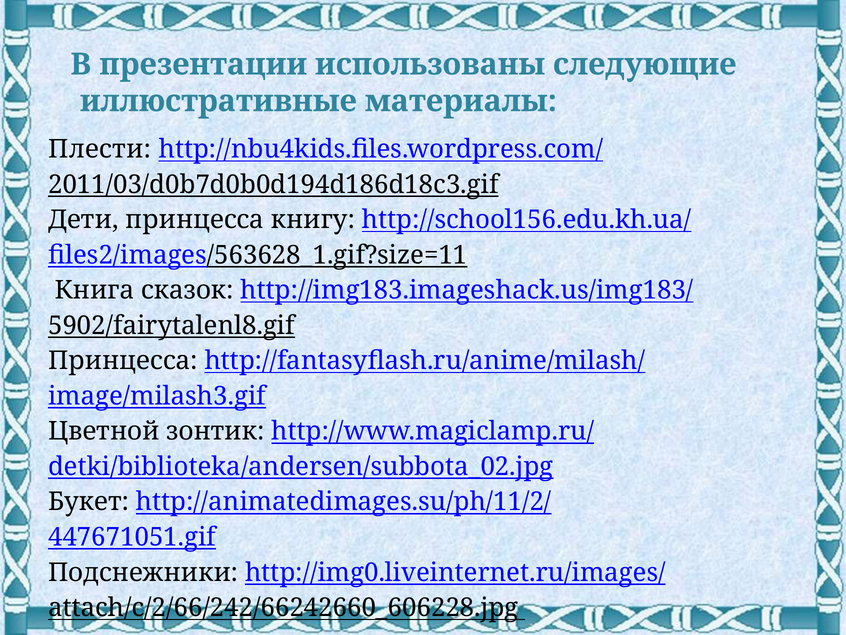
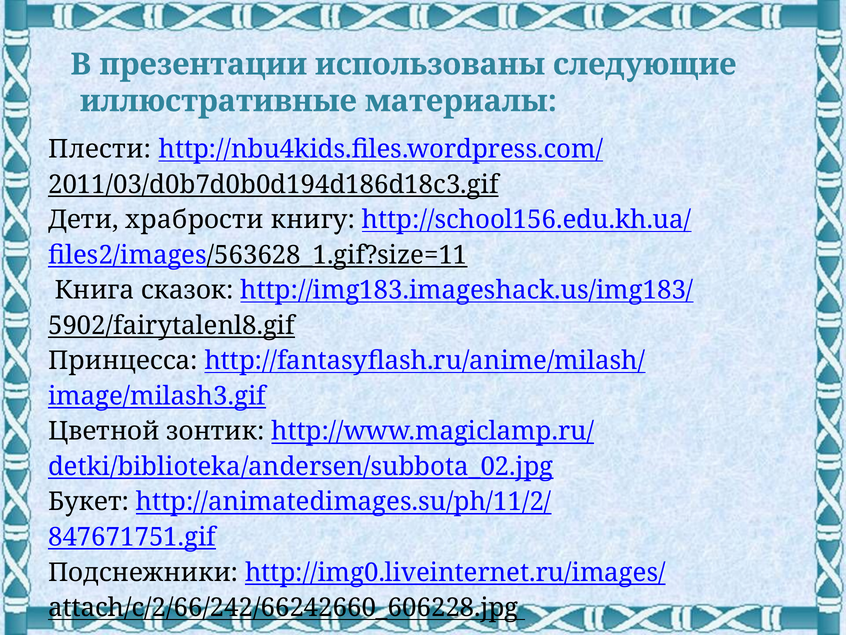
Дети принцесса: принцесса -> храбрости
447671051.gif: 447671051.gif -> 847671751.gif
